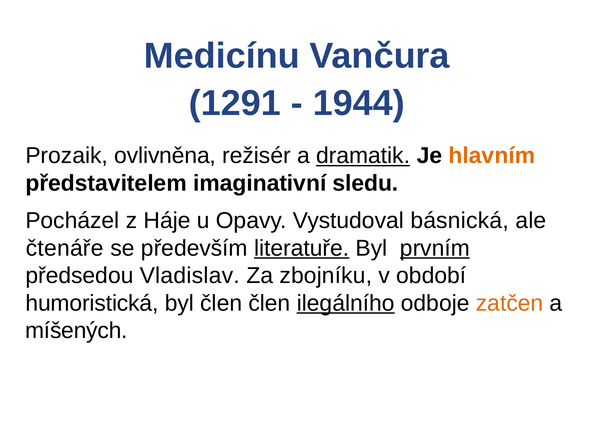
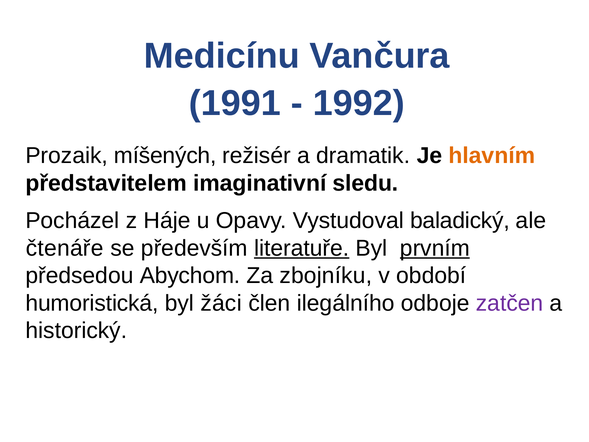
1291: 1291 -> 1991
1944: 1944 -> 1992
ovlivněna: ovlivněna -> míšených
dramatik underline: present -> none
básnická: básnická -> baladický
Vladislav: Vladislav -> Abychom
byl člen: člen -> žáci
ilegálního underline: present -> none
zatčen colour: orange -> purple
míšených: míšených -> historický
